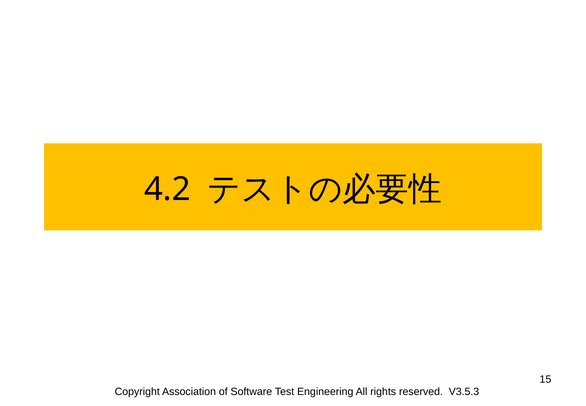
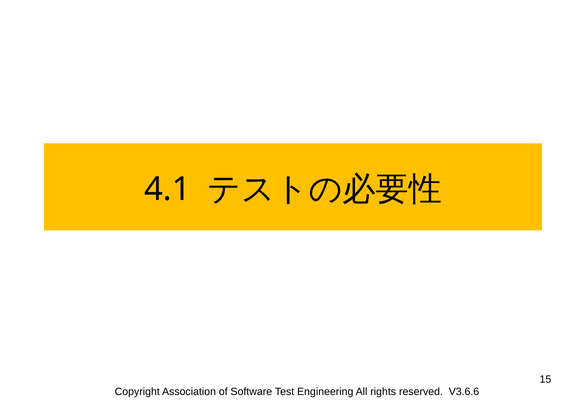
4.2: 4.2 -> 4.1
V3.5.3: V3.5.3 -> V3.6.6
